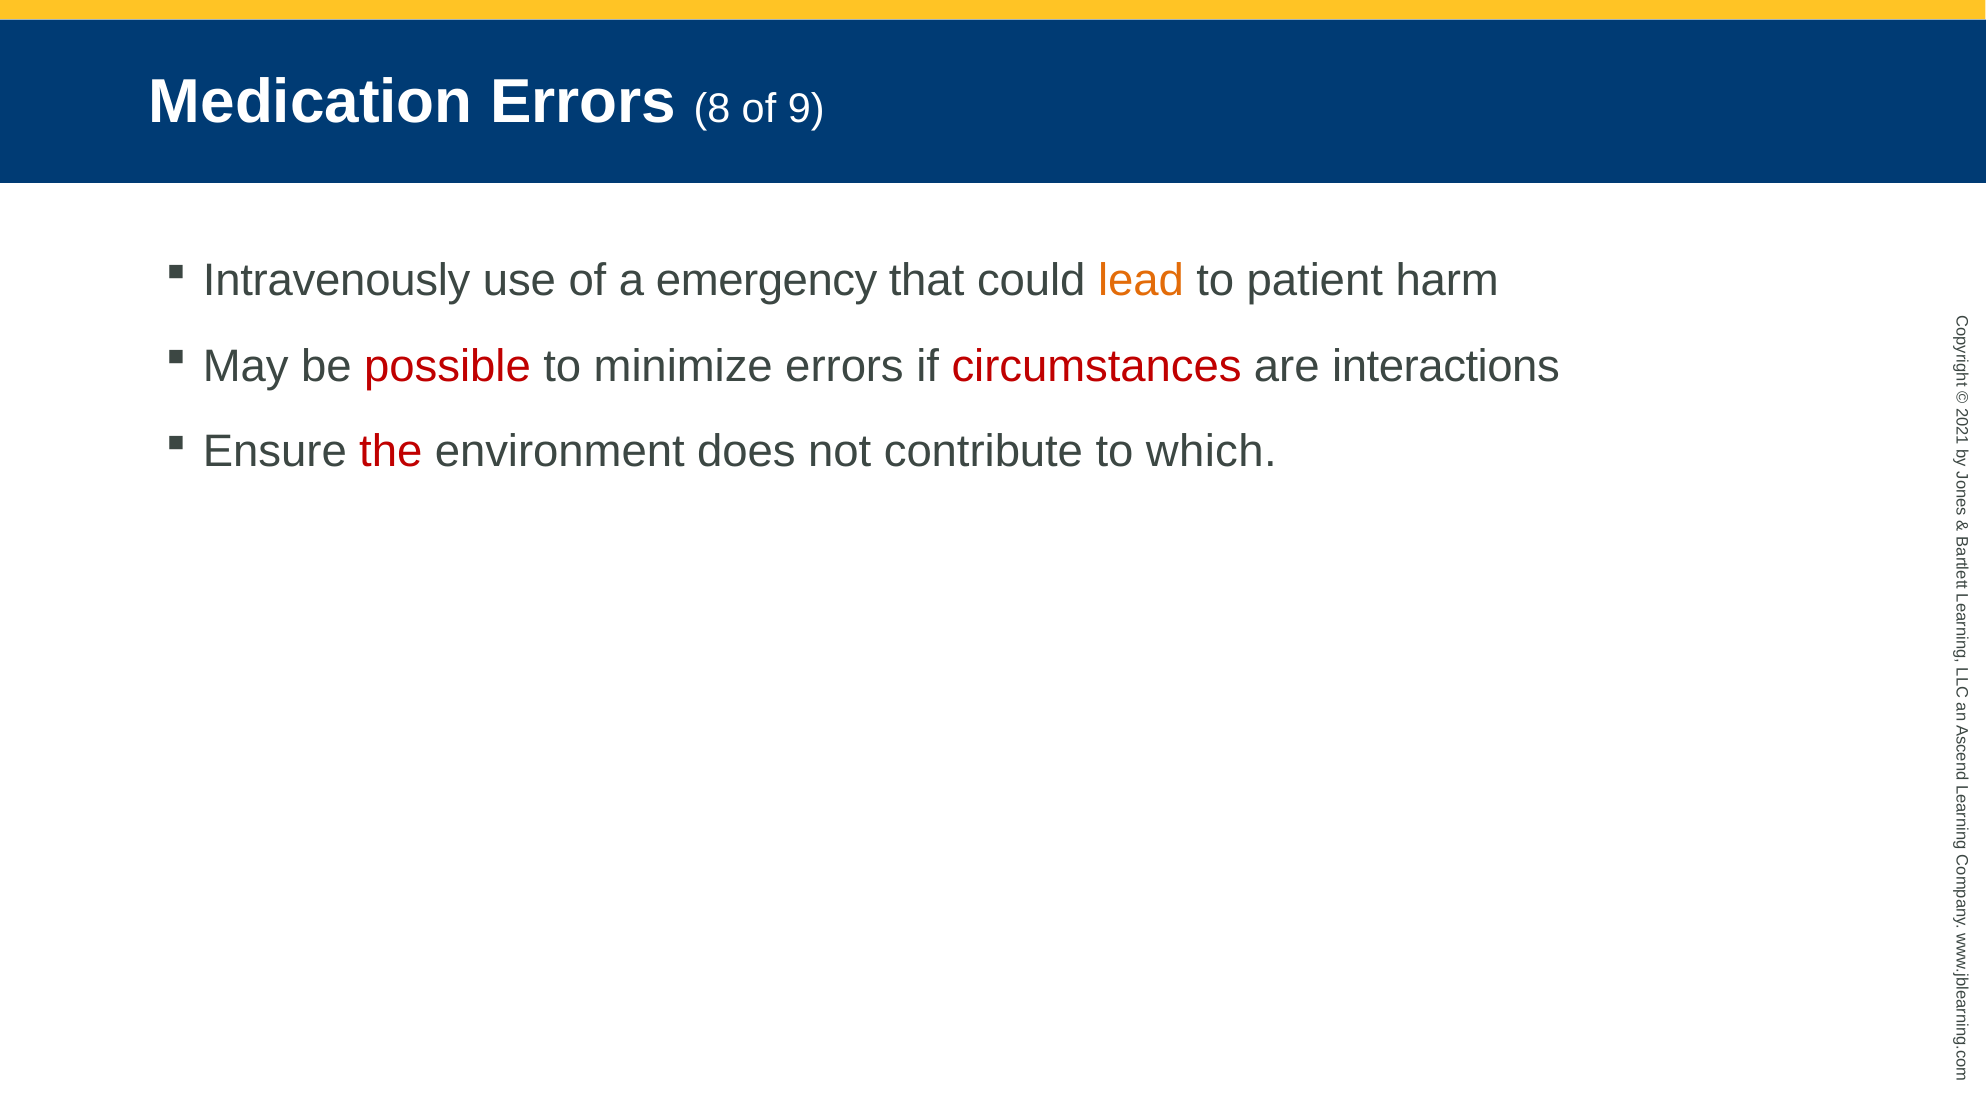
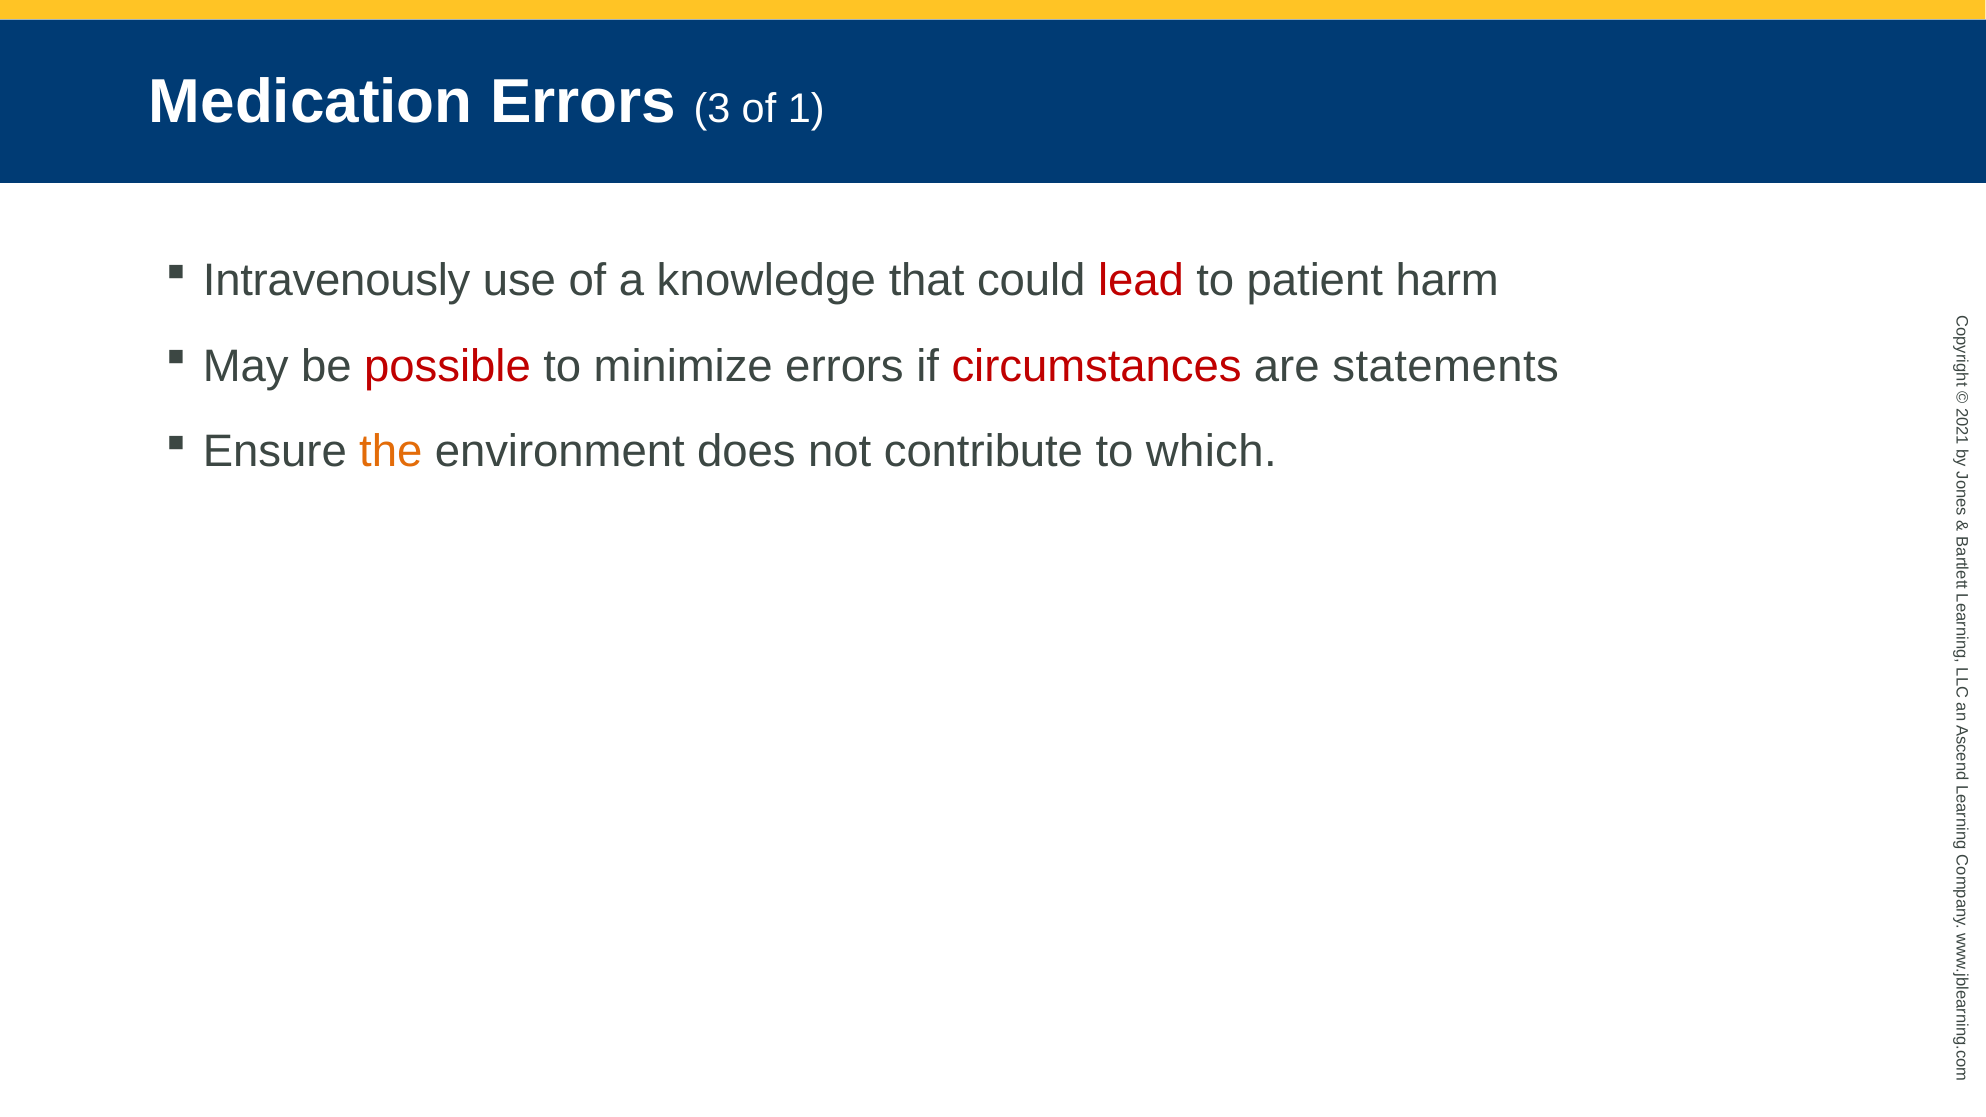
8: 8 -> 3
of 9: 9 -> 1
emergency: emergency -> knowledge
lead colour: orange -> red
interactions: interactions -> statements
the colour: red -> orange
